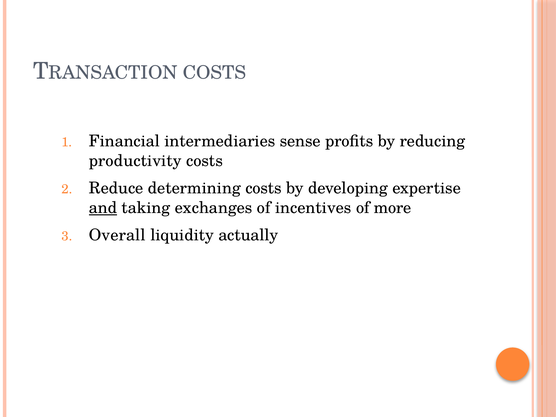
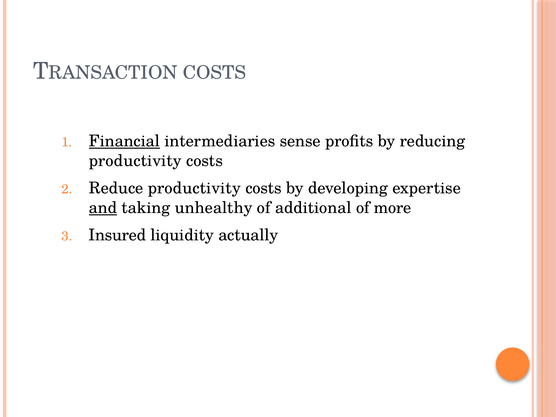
Financial underline: none -> present
Reduce determining: determining -> productivity
exchanges: exchanges -> unhealthy
incentives: incentives -> additional
Overall: Overall -> Insured
